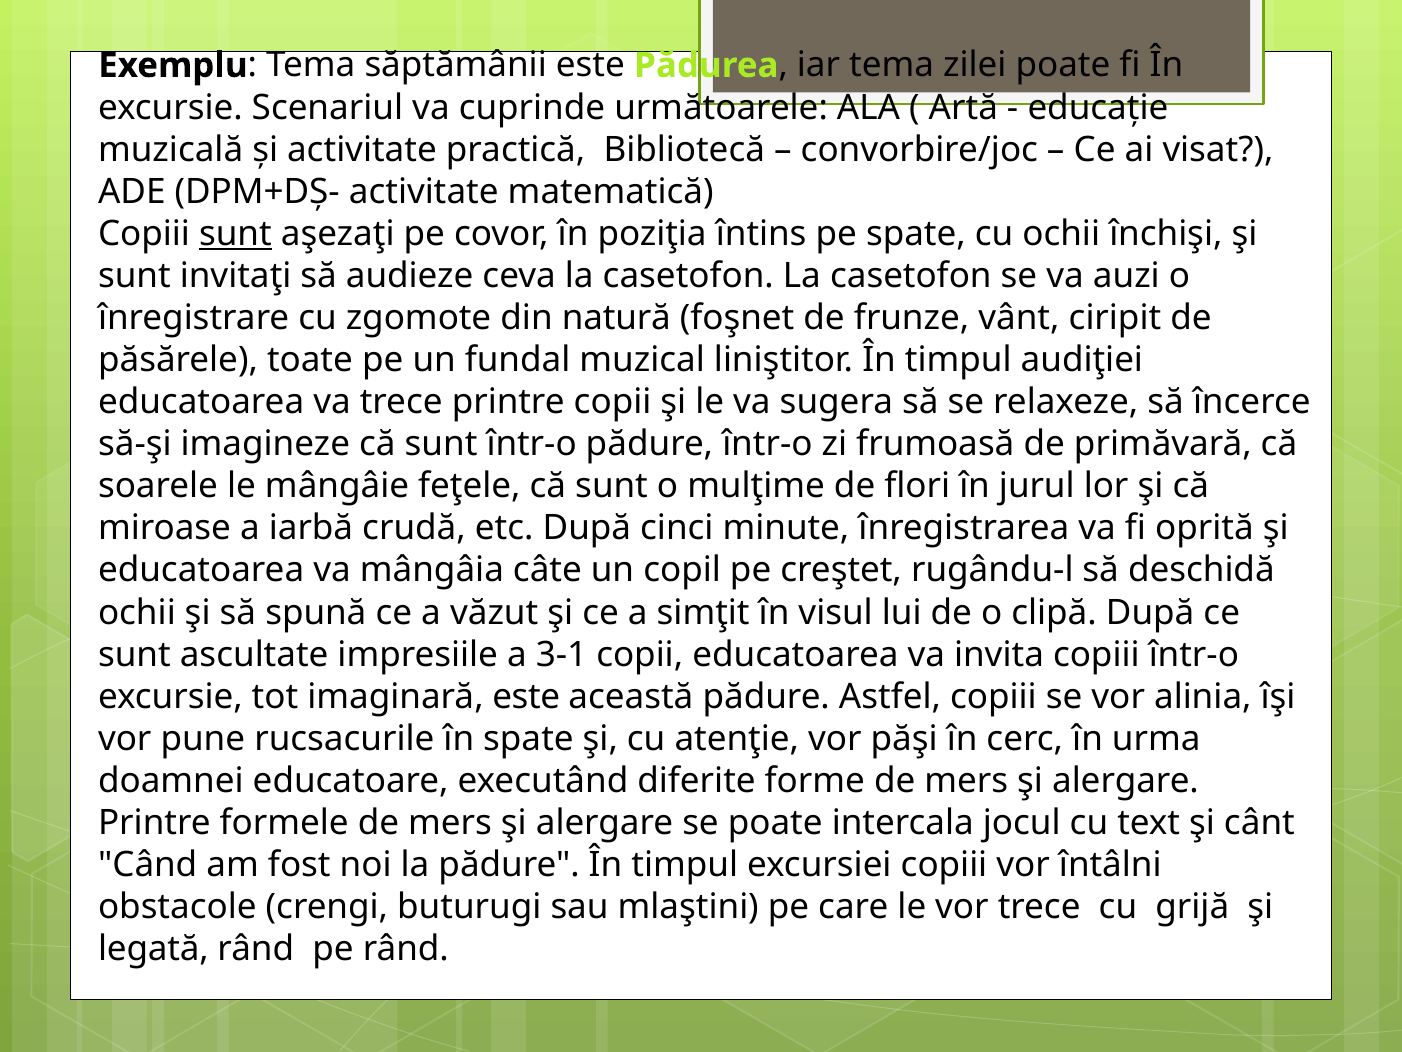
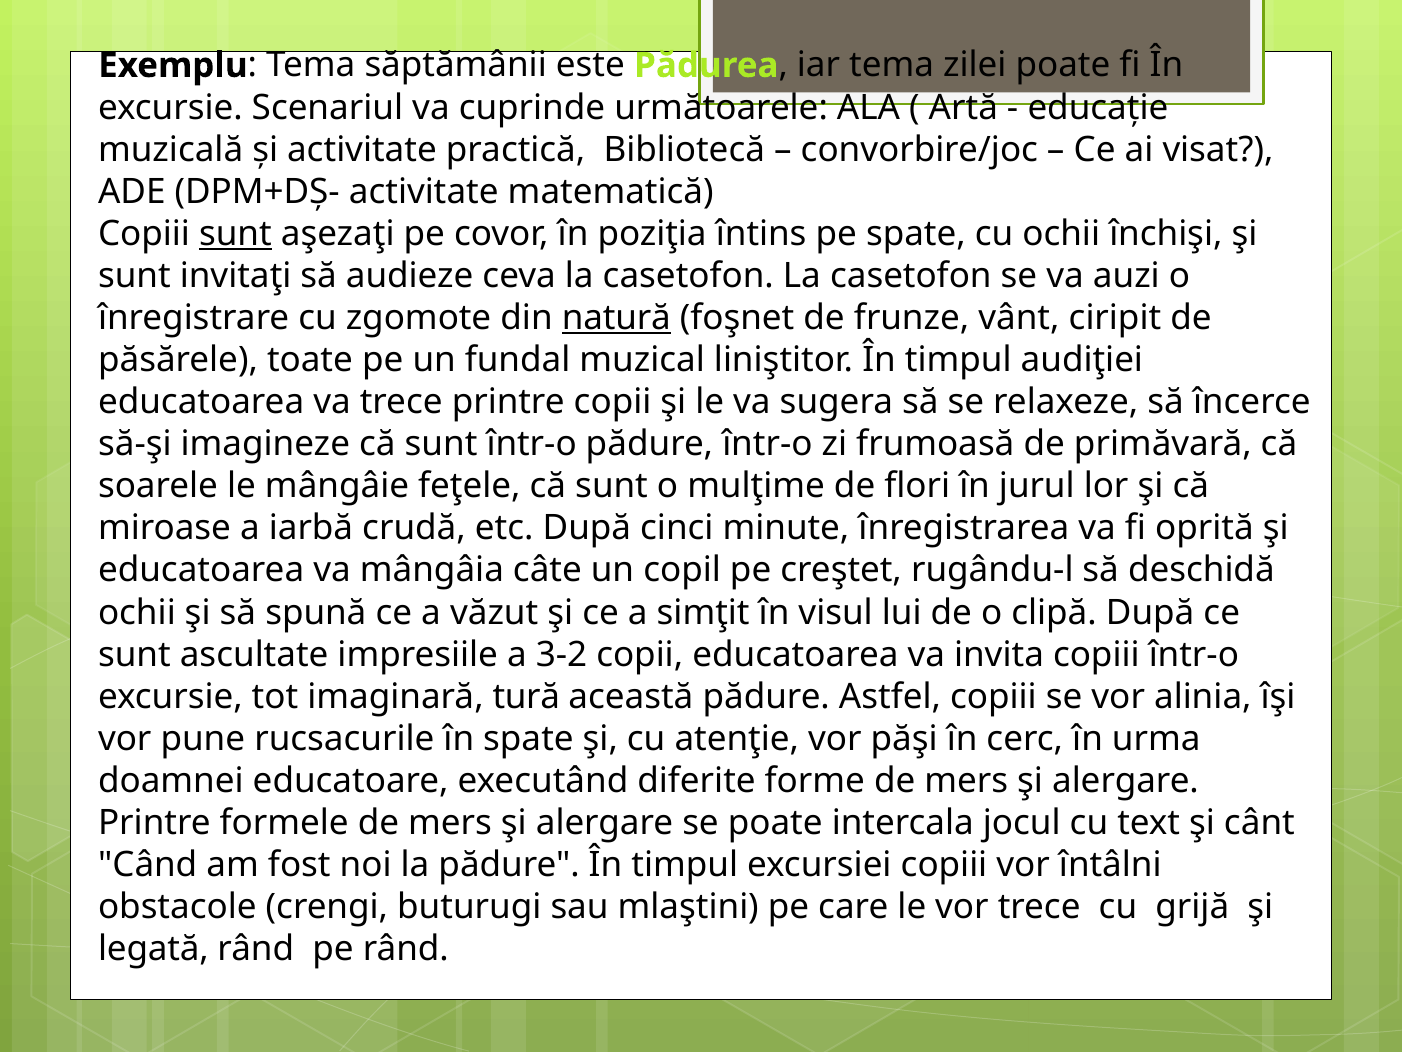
natură underline: none -> present
3-1: 3-1 -> 3-2
imaginară este: este -> tură
